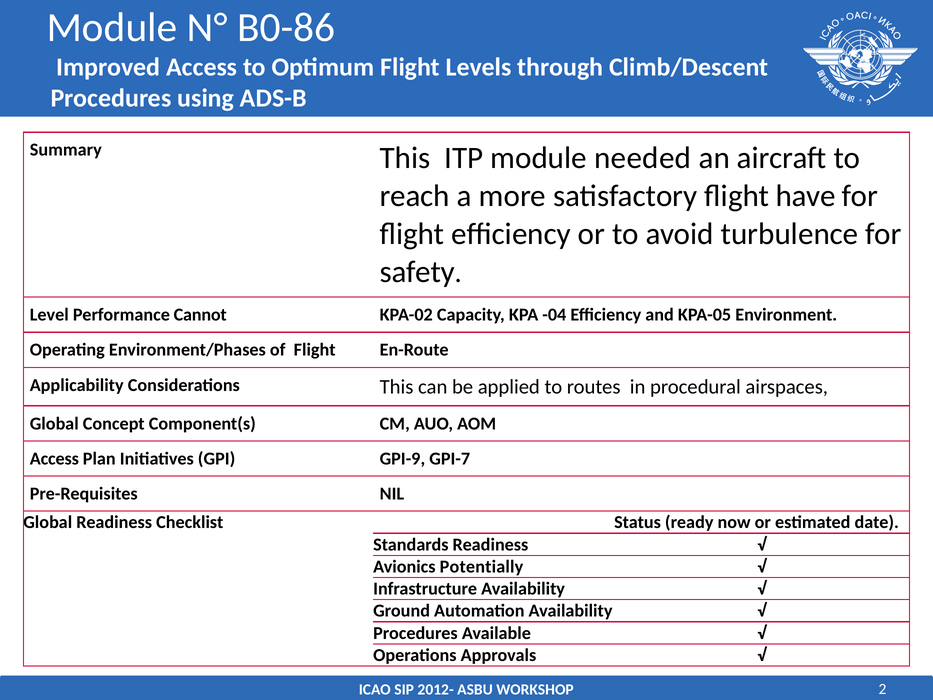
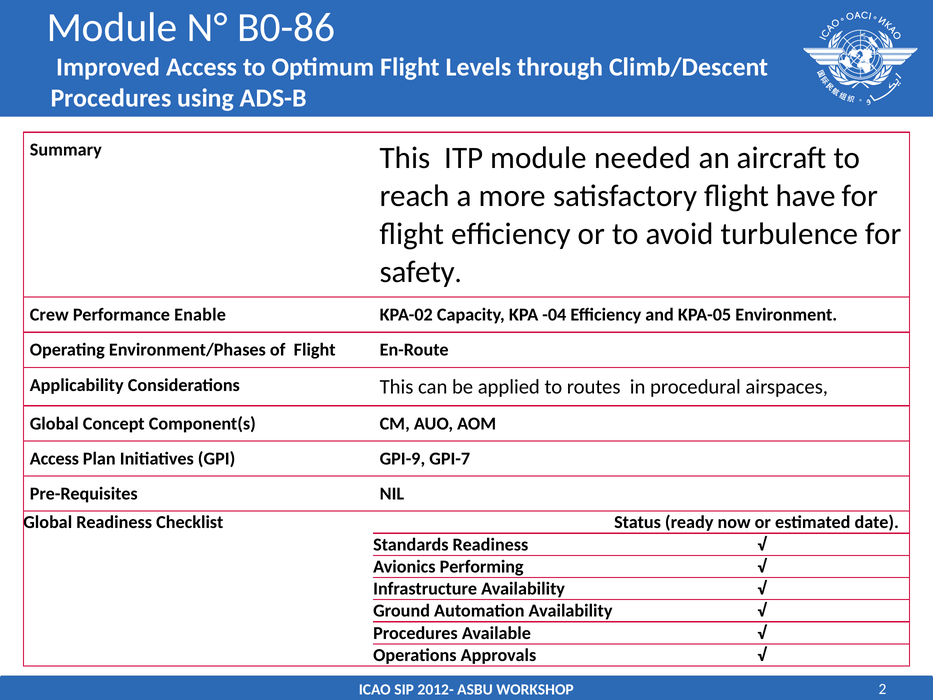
Level: Level -> Crew
Cannot: Cannot -> Enable
Potentially: Potentially -> Performing
